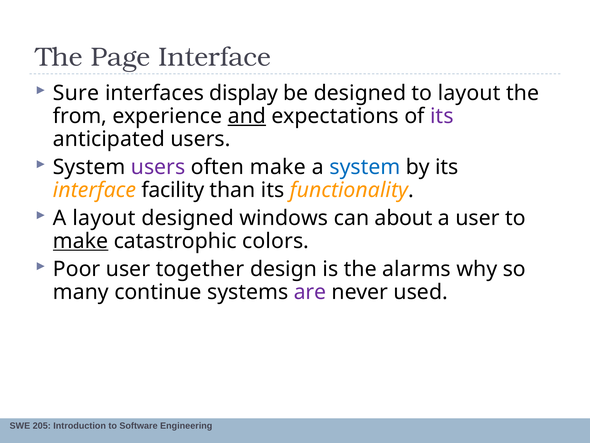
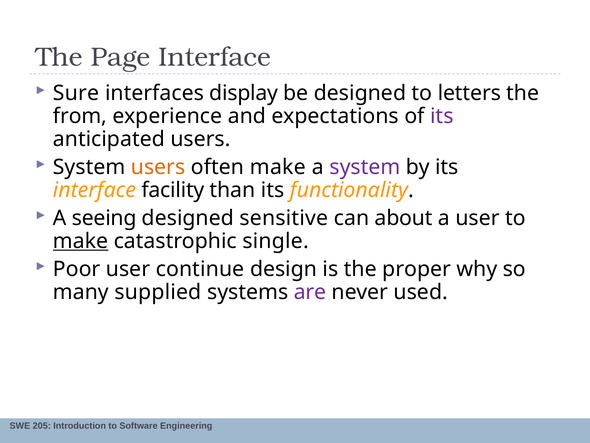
to layout: layout -> letters
and underline: present -> none
users at (158, 167) colour: purple -> orange
system at (365, 167) colour: blue -> purple
A layout: layout -> seeing
windows: windows -> sensitive
colors: colors -> single
together: together -> continue
alarms: alarms -> proper
continue: continue -> supplied
